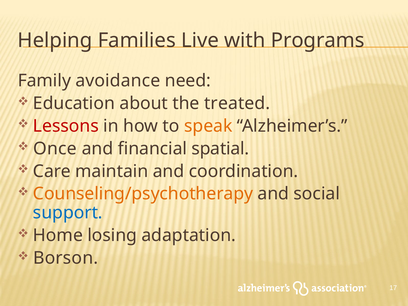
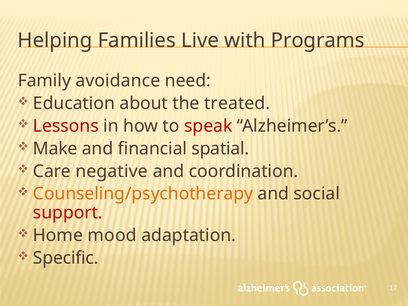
speak colour: orange -> red
Once: Once -> Make
maintain: maintain -> negative
support colour: blue -> red
losing: losing -> mood
Borson: Borson -> Specific
